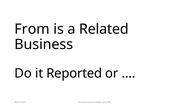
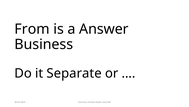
Related: Related -> Answer
Reported: Reported -> Separate
